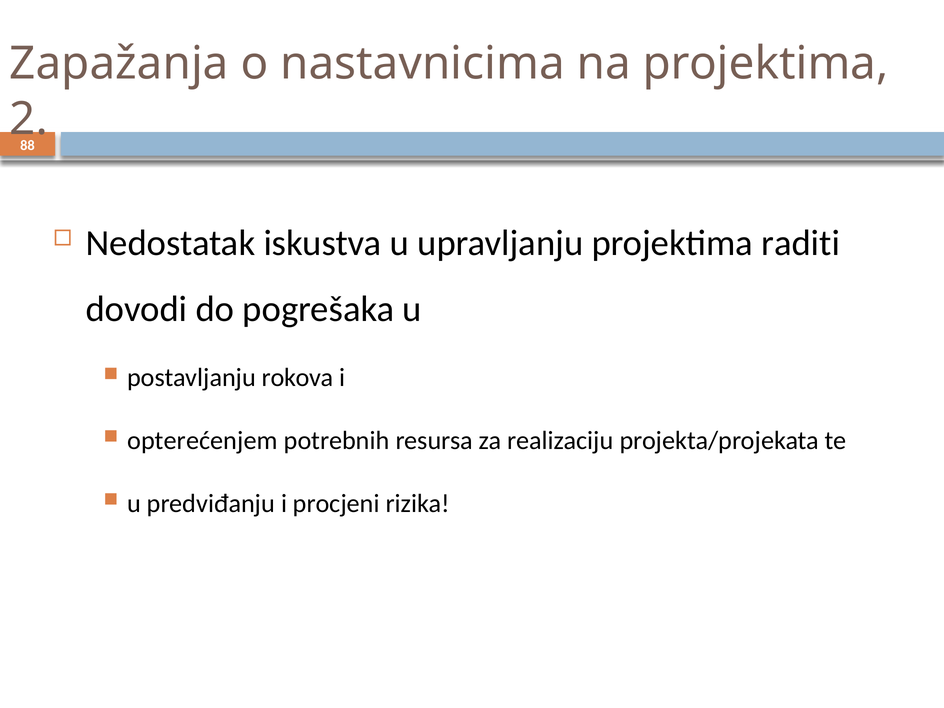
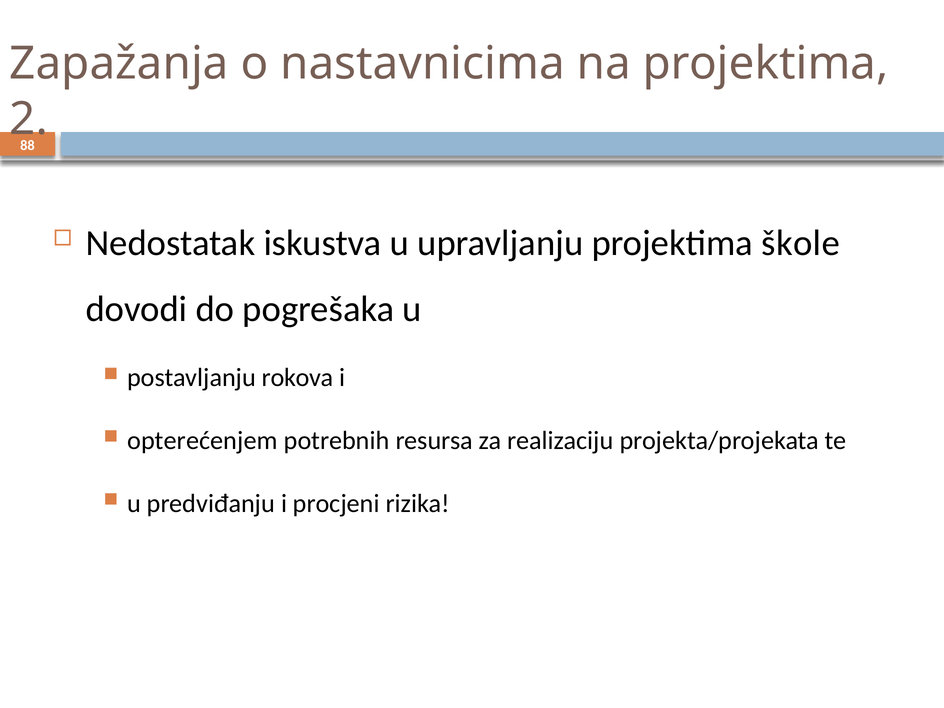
raditi: raditi -> škole
